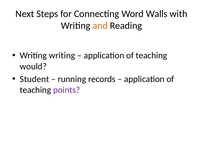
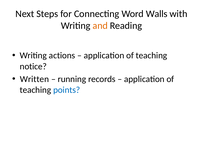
Writing writing: writing -> actions
would: would -> notice
Student: Student -> Written
points colour: purple -> blue
